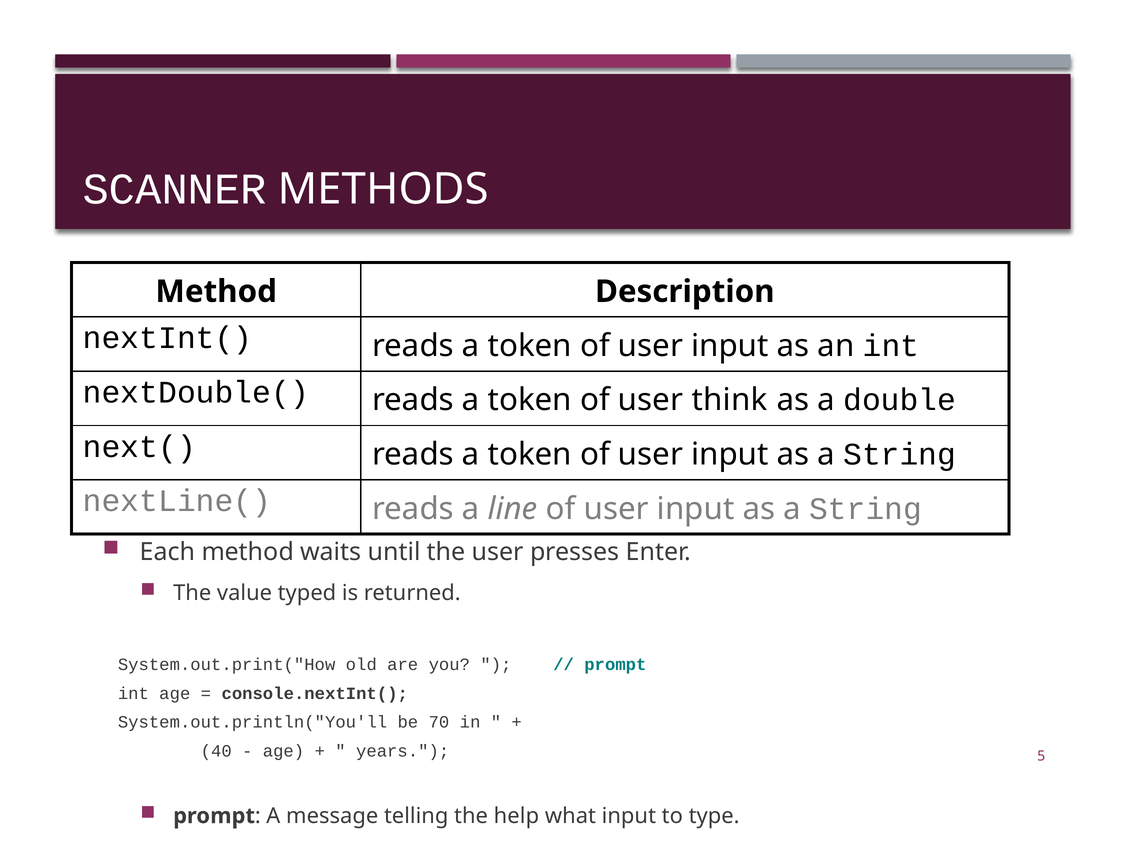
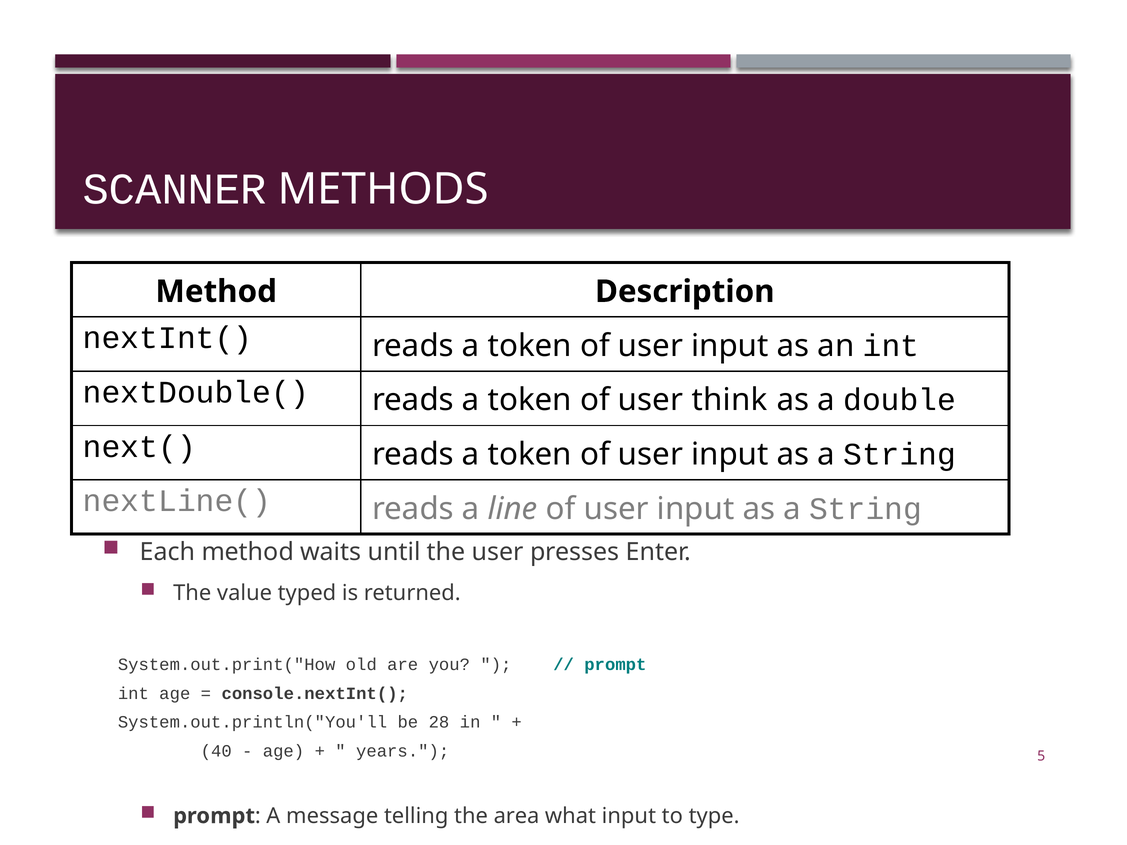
70: 70 -> 28
help: help -> area
